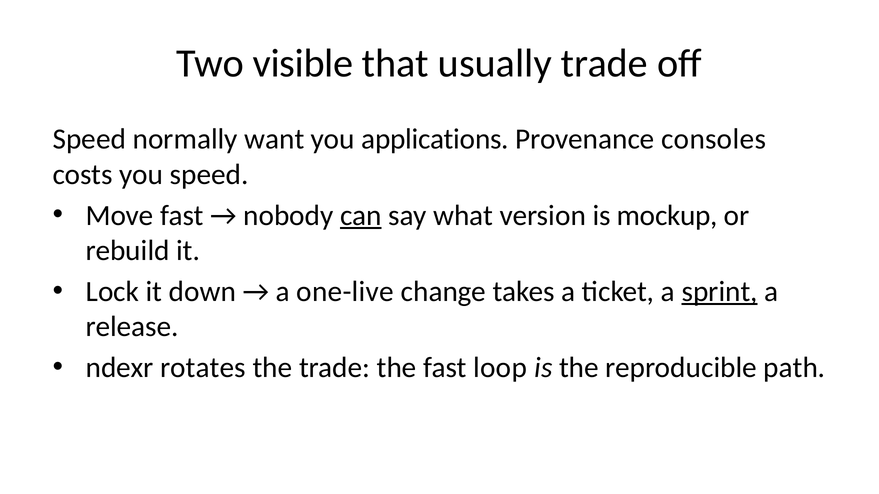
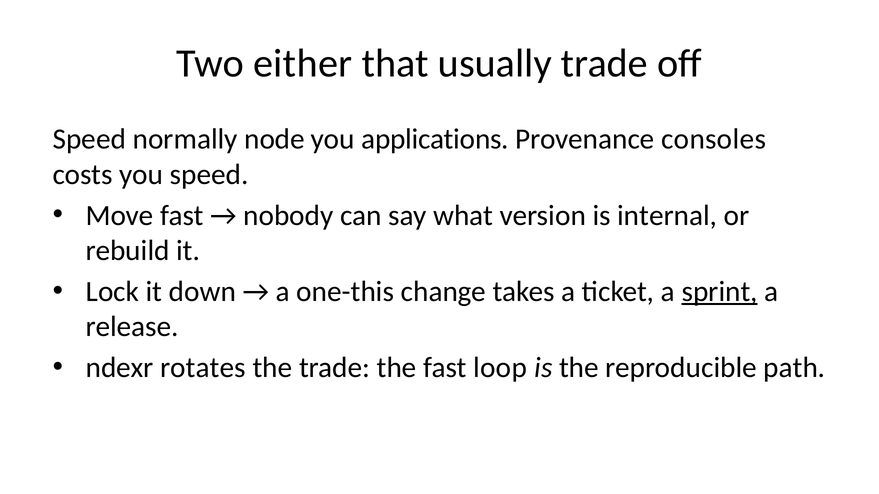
visible: visible -> either
want: want -> node
can underline: present -> none
mockup: mockup -> internal
one-live: one-live -> one-this
